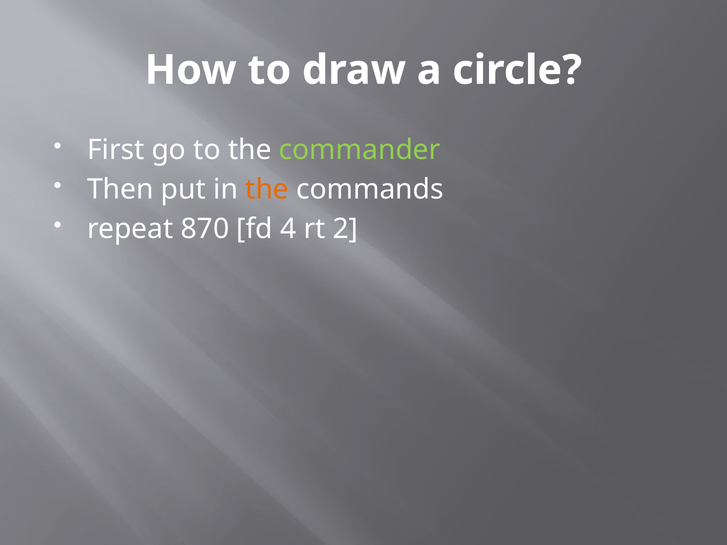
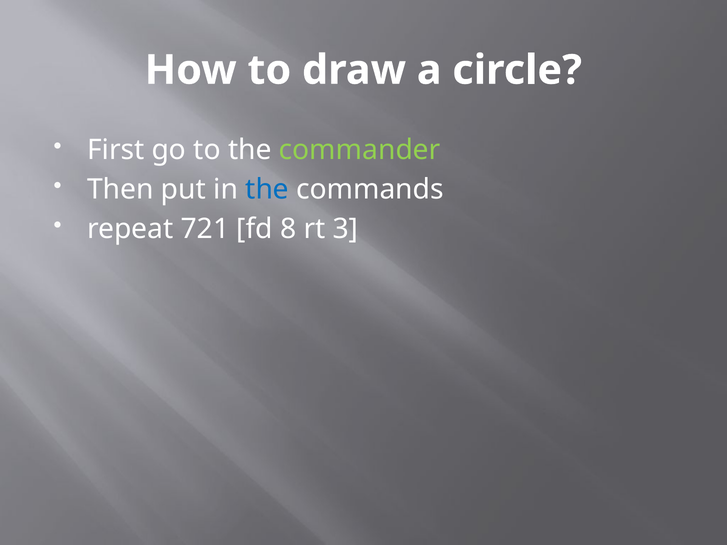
the at (267, 189) colour: orange -> blue
870: 870 -> 721
4: 4 -> 8
2: 2 -> 3
